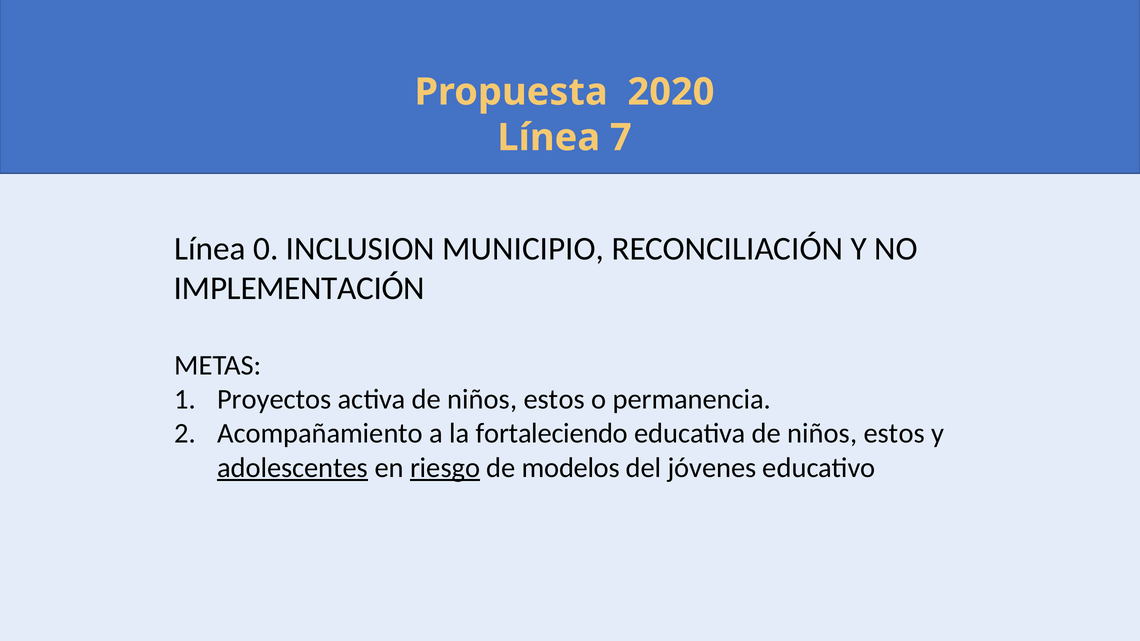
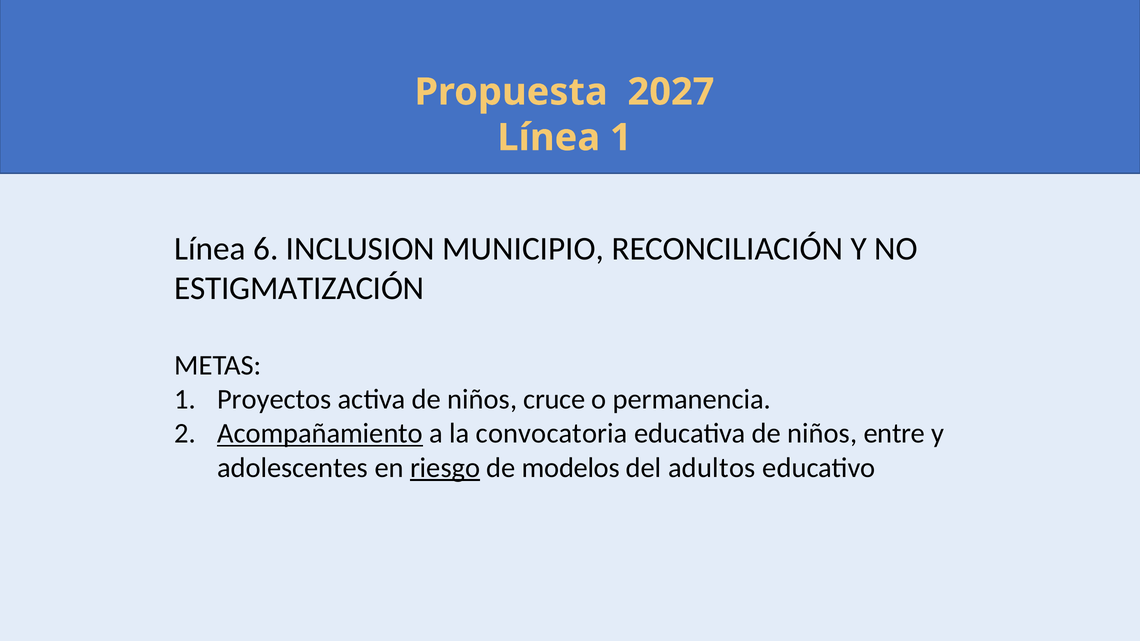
2020: 2020 -> 2027
Línea 7: 7 -> 1
0: 0 -> 6
IMPLEMENTACIÓN: IMPLEMENTACIÓN -> ESTIGMATIZACIÓN
activa de niños estos: estos -> cruce
Acompañamiento underline: none -> present
fortaleciendo: fortaleciendo -> convocatoria
educativa de niños estos: estos -> entre
adolescentes underline: present -> none
jóvenes: jóvenes -> adultos
